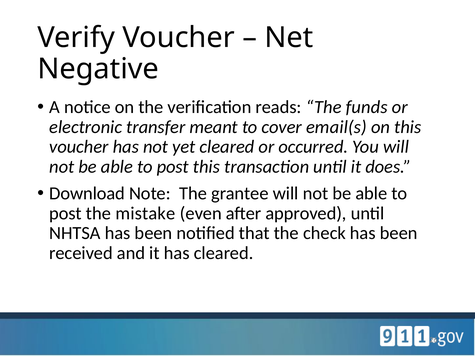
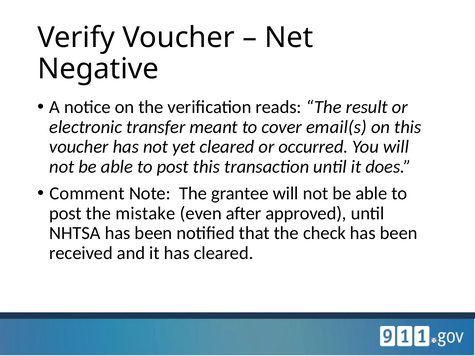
funds: funds -> result
Download: Download -> Comment
